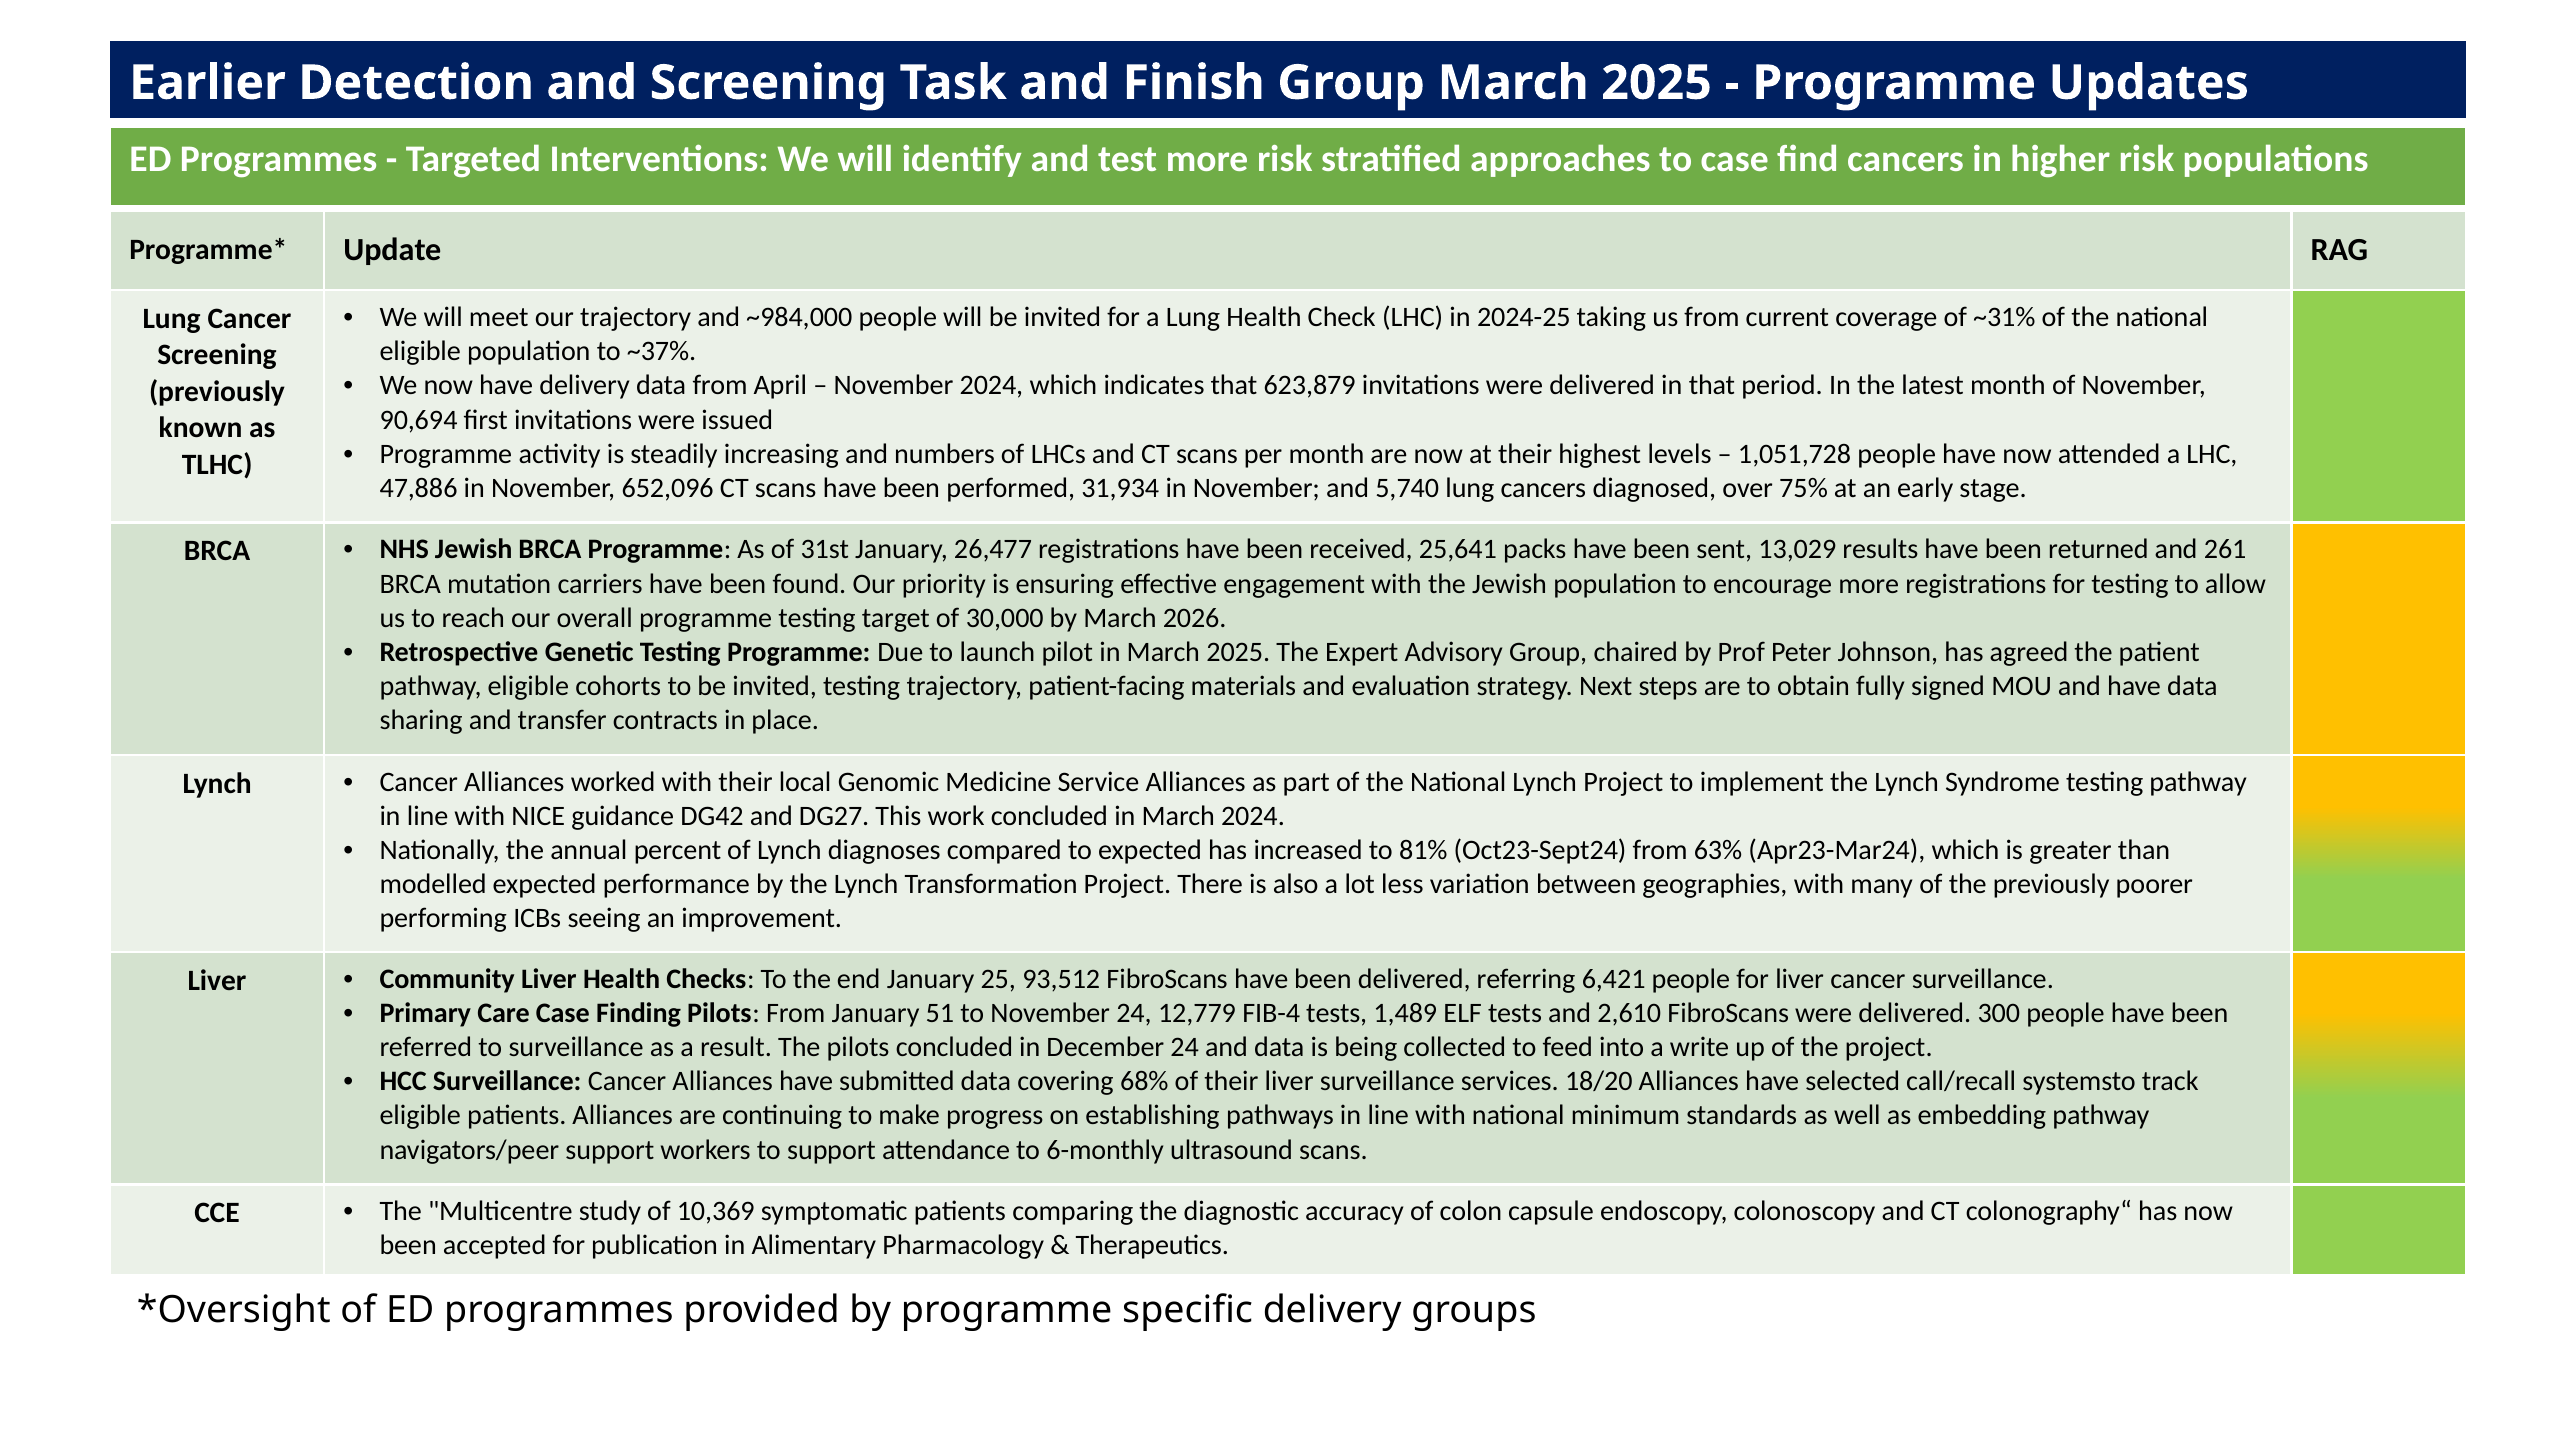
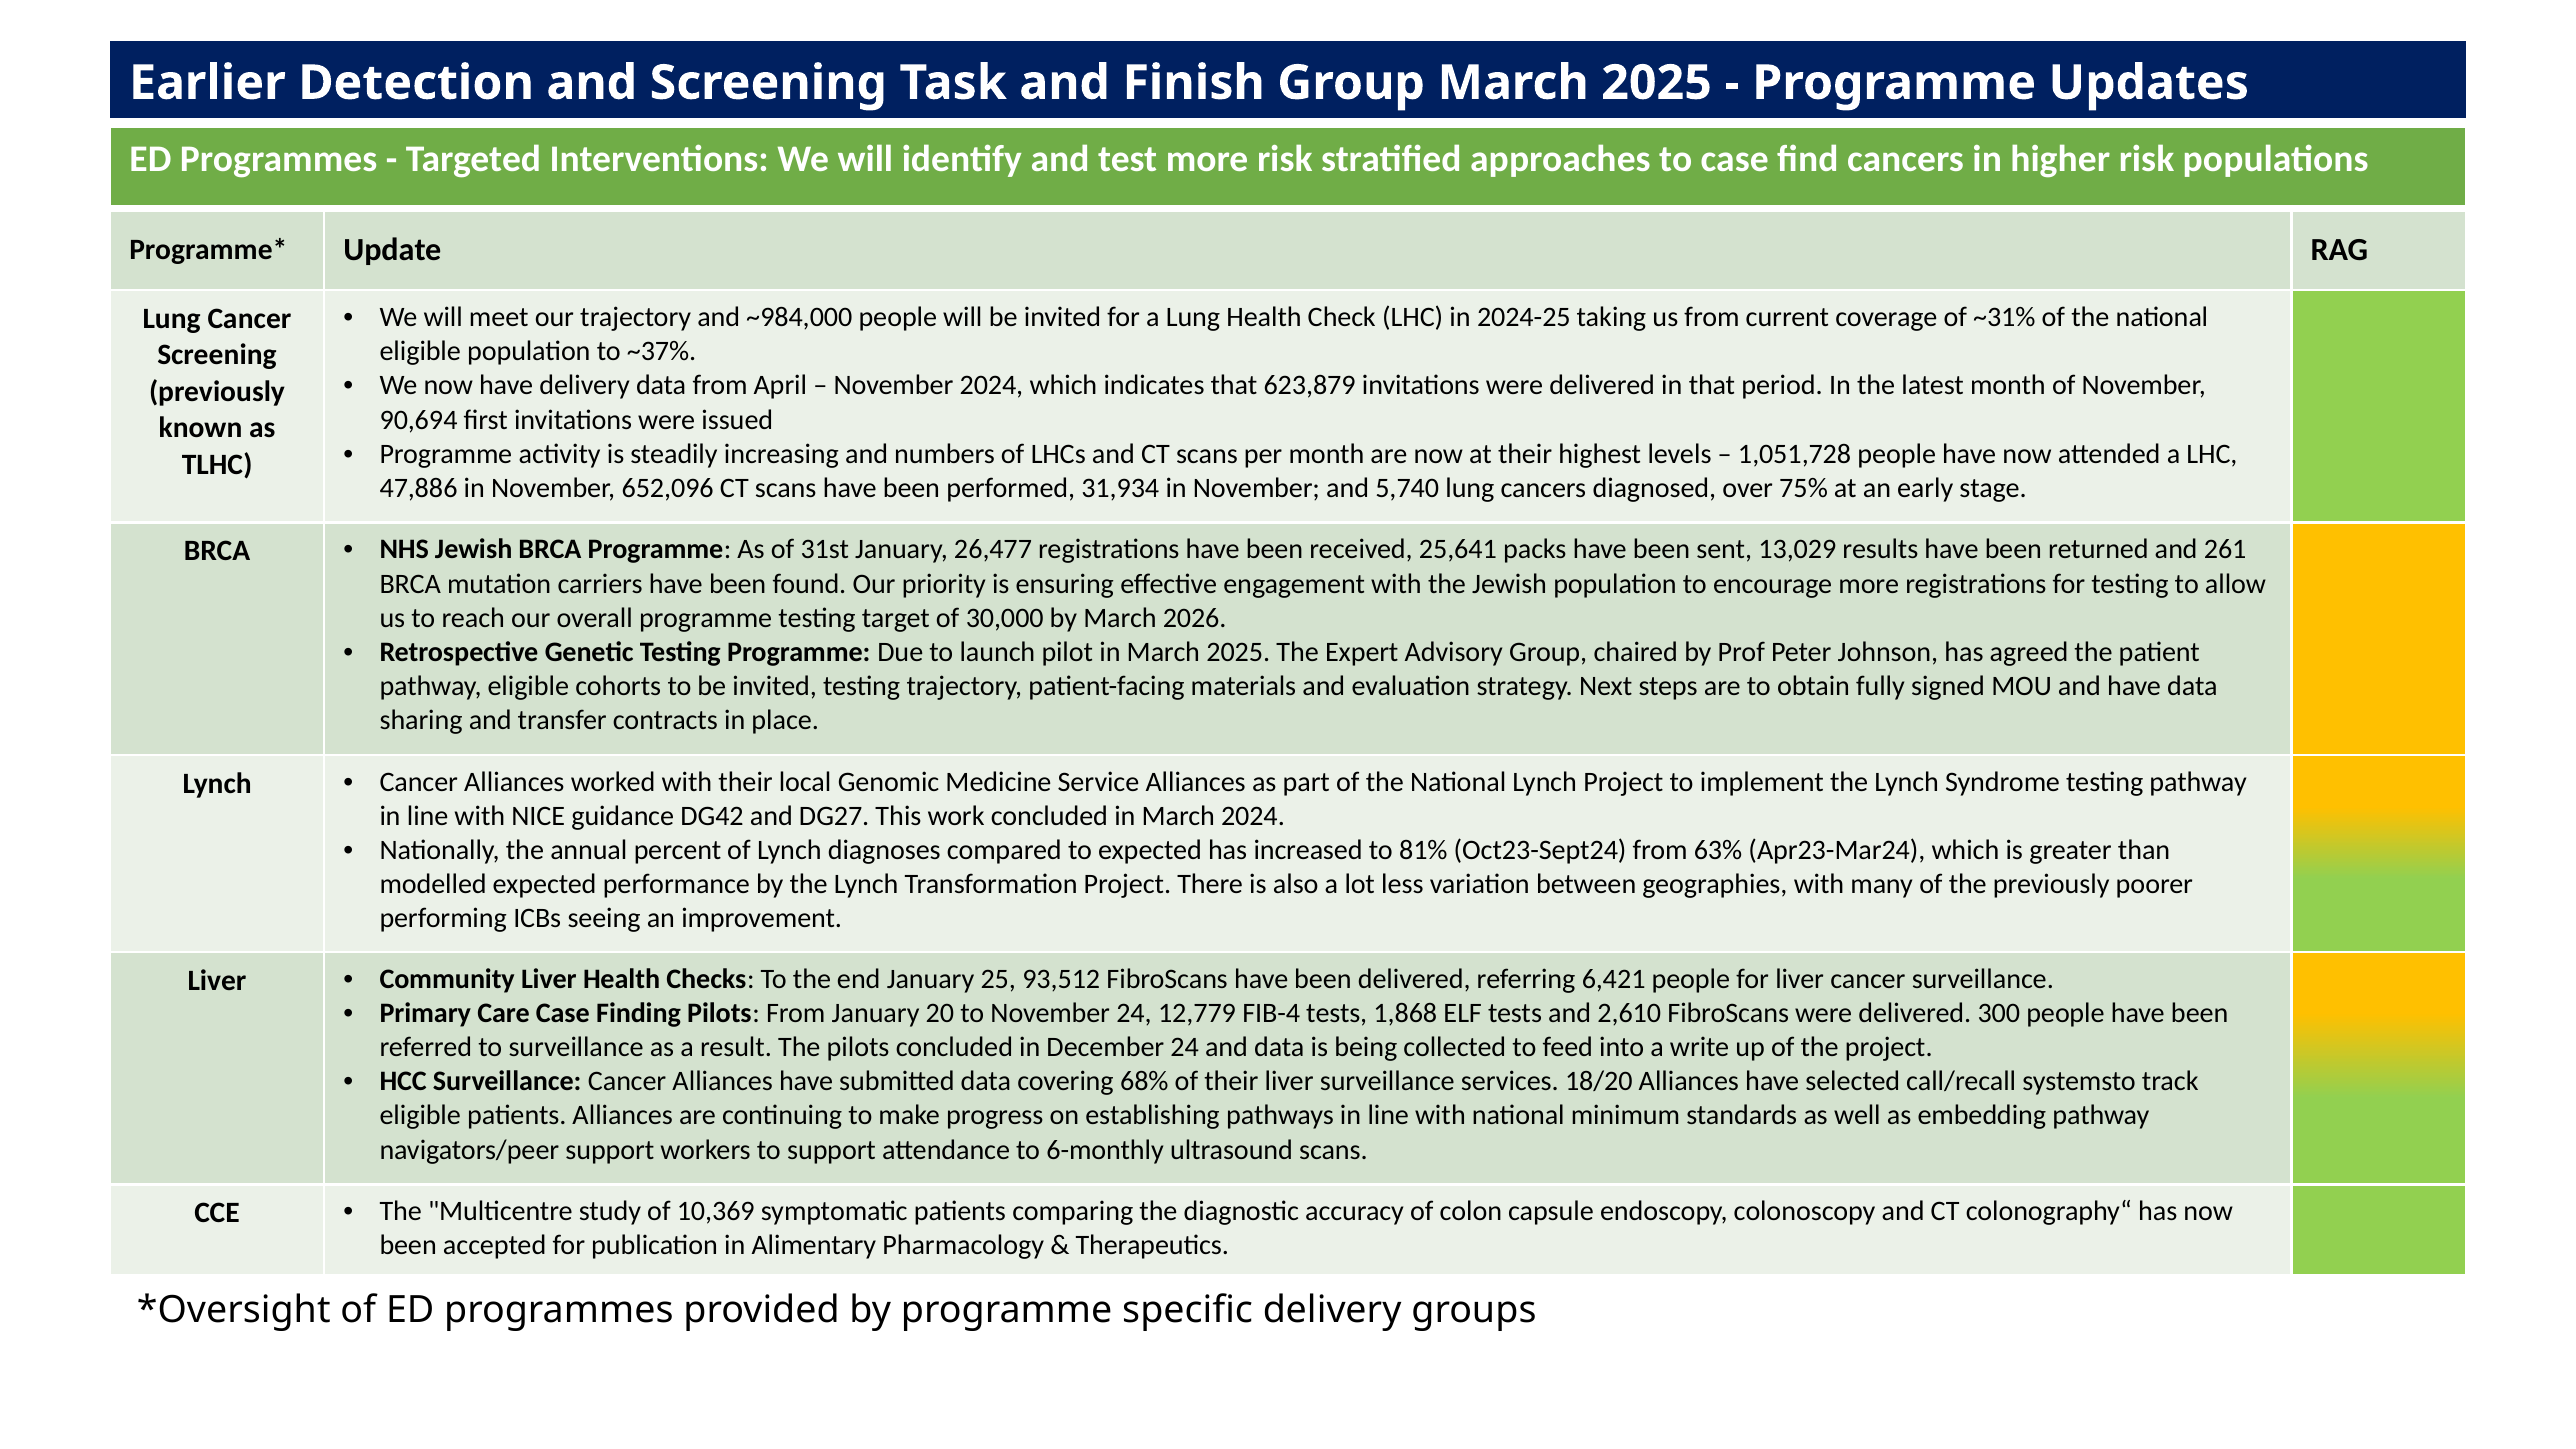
51: 51 -> 20
1,489: 1,489 -> 1,868
